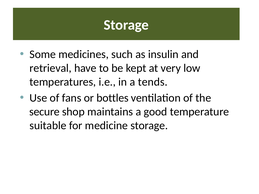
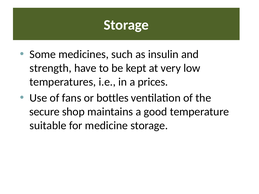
retrieval: retrieval -> strength
tends: tends -> prices
